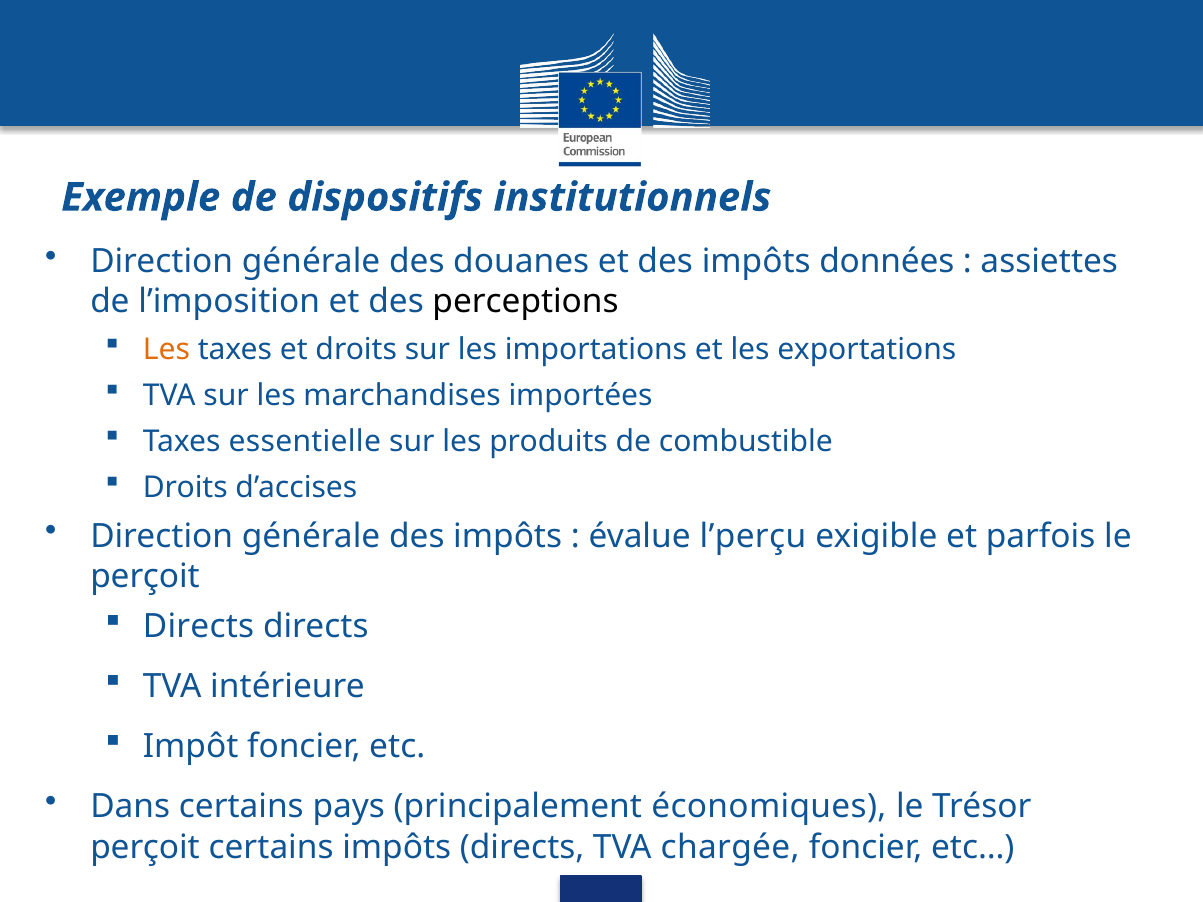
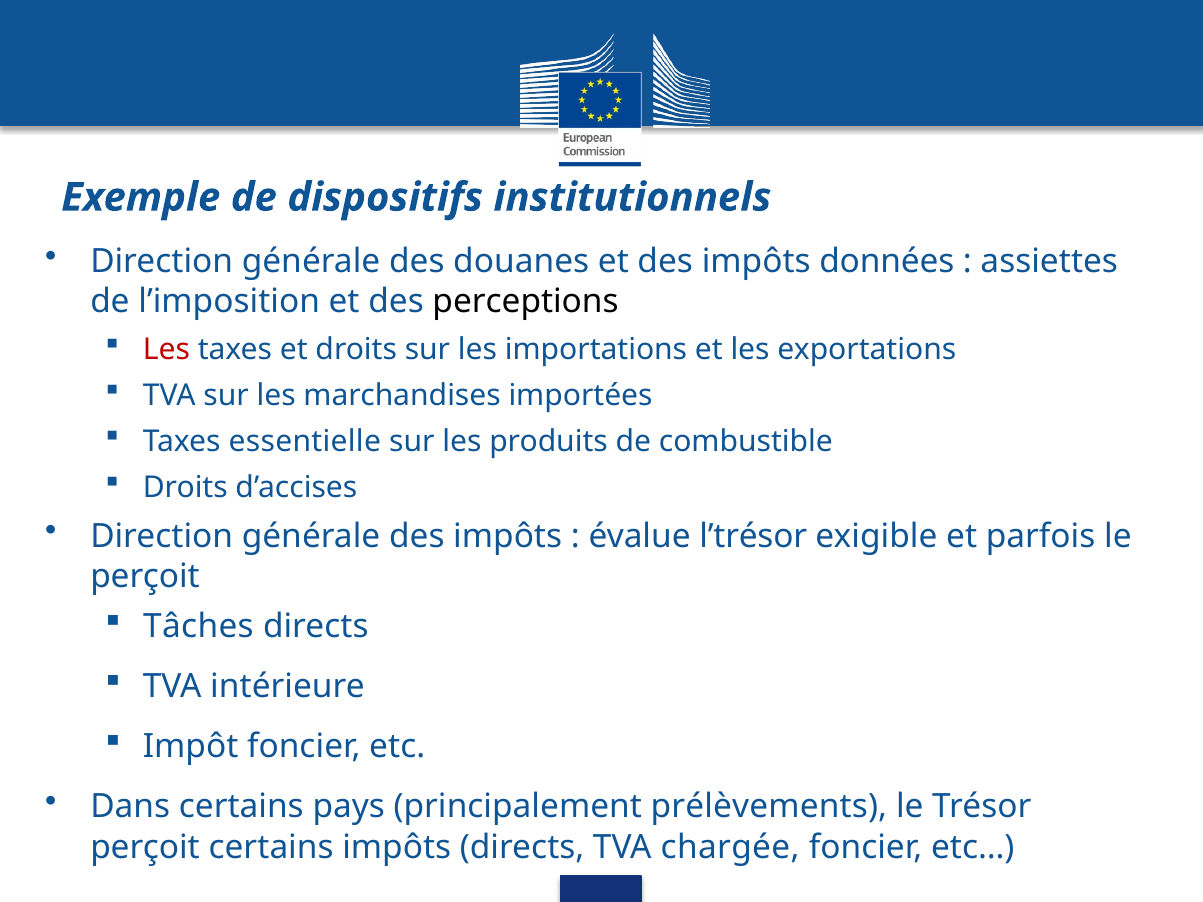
Les at (166, 350) colour: orange -> red
l’perçu: l’perçu -> l’trésor
Directs at (199, 627): Directs -> Tâches
économiques: économiques -> prélèvements
